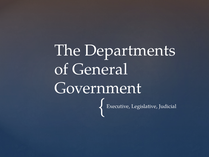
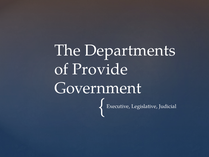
General: General -> Provide
